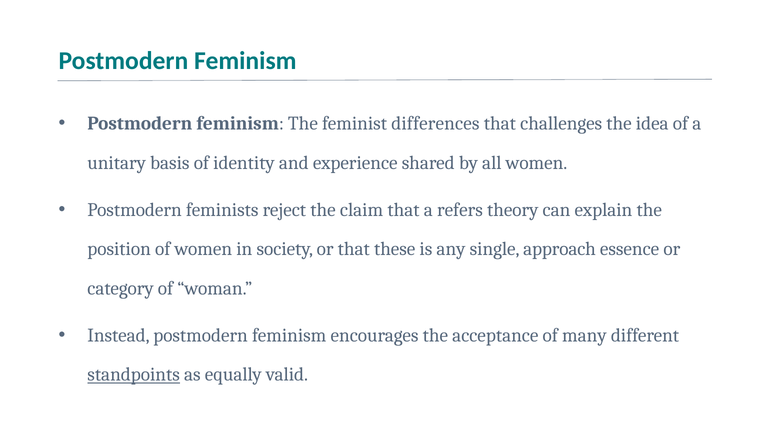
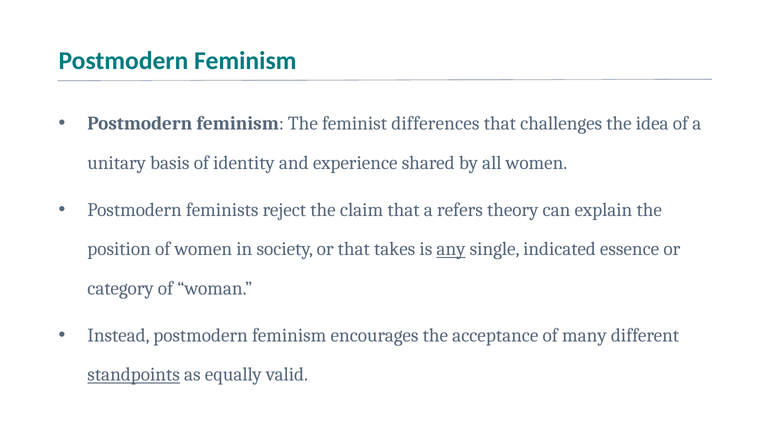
these: these -> takes
any underline: none -> present
approach: approach -> indicated
